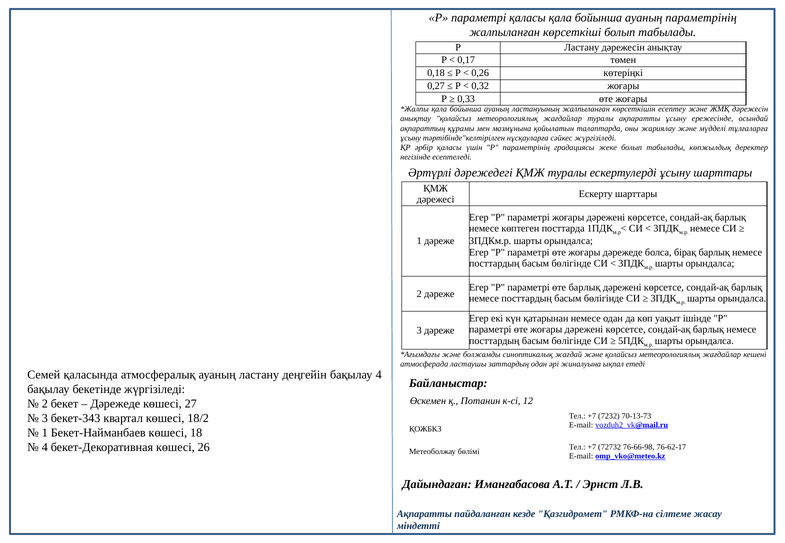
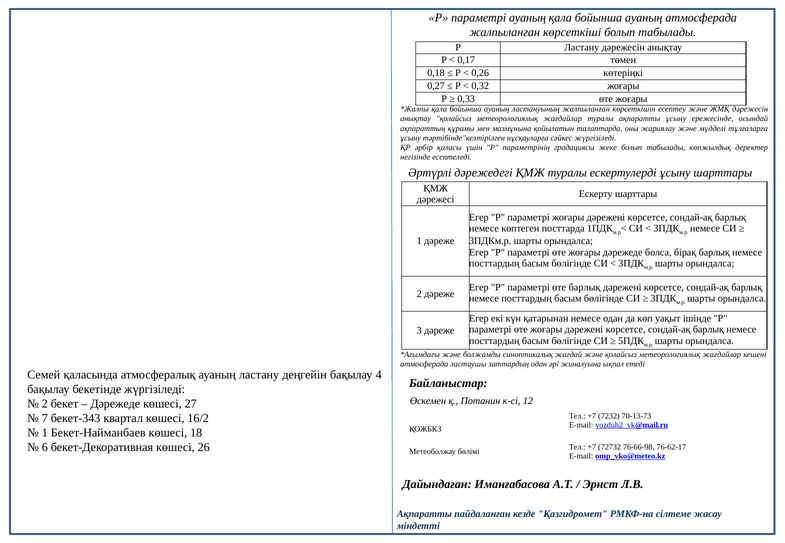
параметрі қаласы: қаласы -> ауаның
ауаның параметрінің: параметрінің -> атмосферада
3 at (45, 419): 3 -> 7
18/2: 18/2 -> 16/2
4 at (45, 448): 4 -> 6
